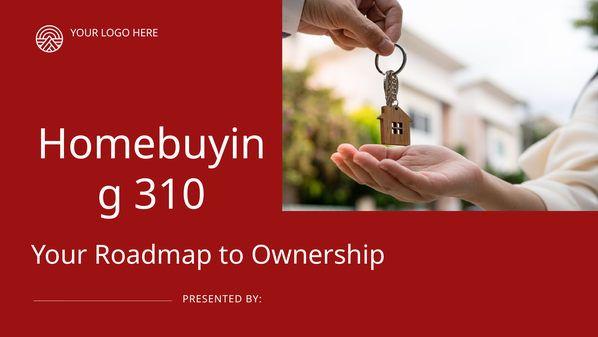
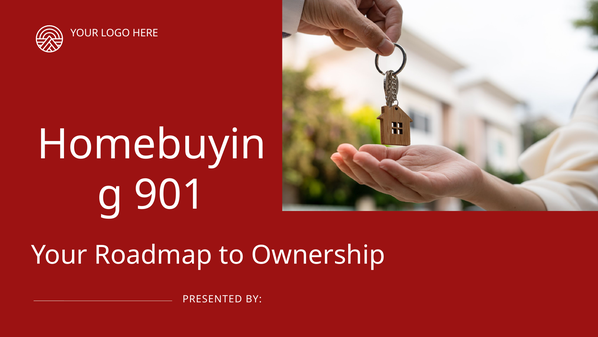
310: 310 -> 901
